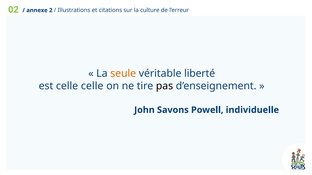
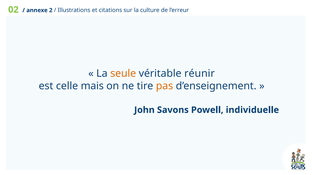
liberté: liberté -> réunir
celle celle: celle -> mais
pas colour: black -> orange
